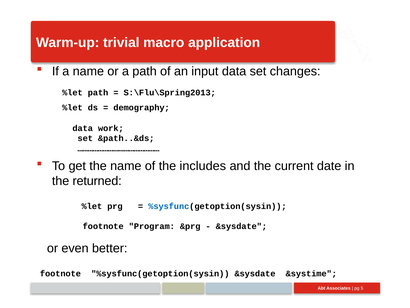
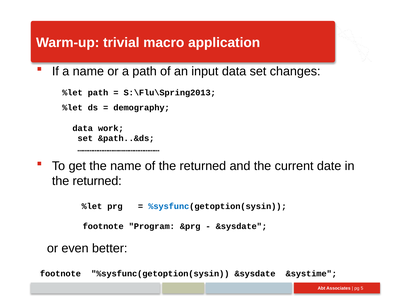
of the includes: includes -> returned
